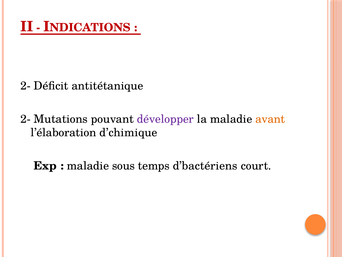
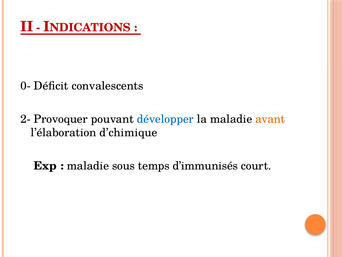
2- at (26, 86): 2- -> 0-
antitétanique: antitétanique -> convalescents
Mutations: Mutations -> Provoquer
développer colour: purple -> blue
d’bactériens: d’bactériens -> d’immunisés
